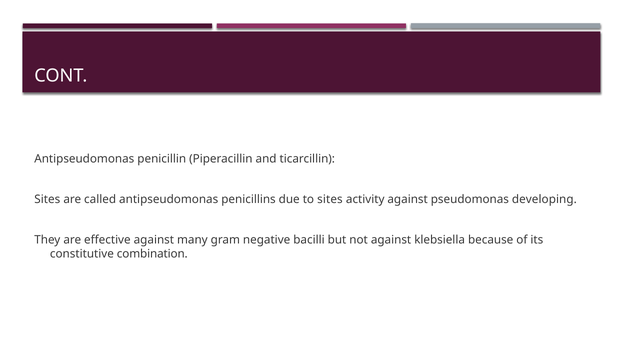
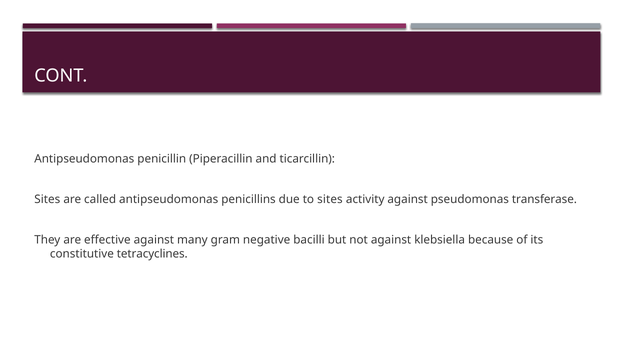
developing: developing -> transferase
combination: combination -> tetracyclines
